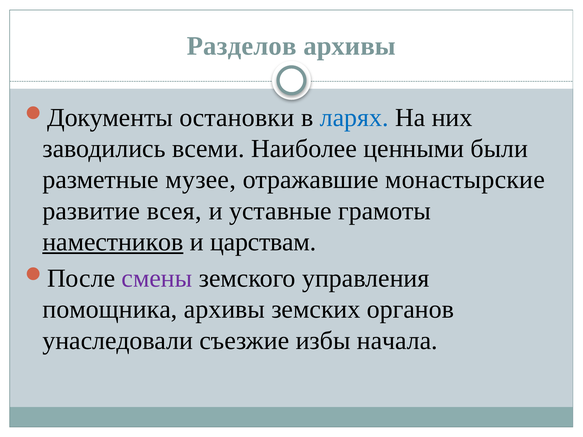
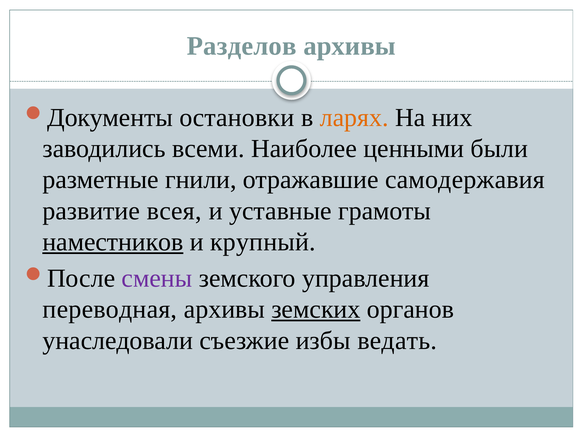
ларях colour: blue -> orange
музее: музее -> гнили
монастырские: монастырские -> самодержавия
царствам: царствам -> крупный
помощника: помощника -> переводная
земских underline: none -> present
начала: начала -> ведать
